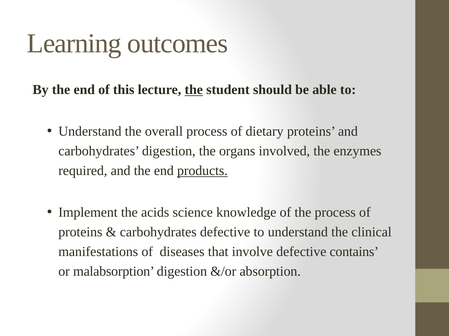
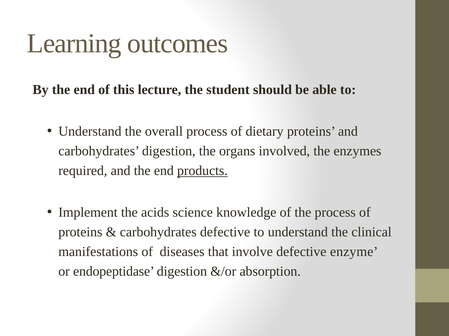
the at (194, 90) underline: present -> none
contains: contains -> enzyme
malabsorption: malabsorption -> endopeptidase
